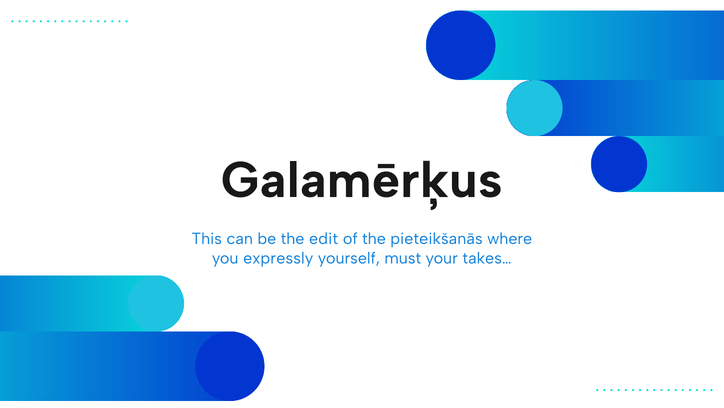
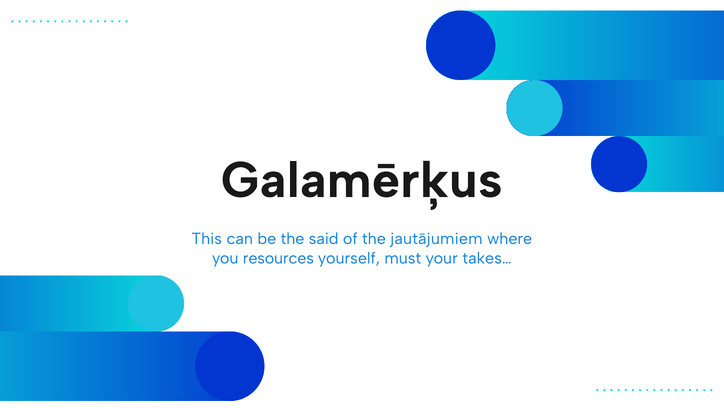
edit: edit -> said
pieteikšanās: pieteikšanās -> jautājumiem
expressly: expressly -> resources
